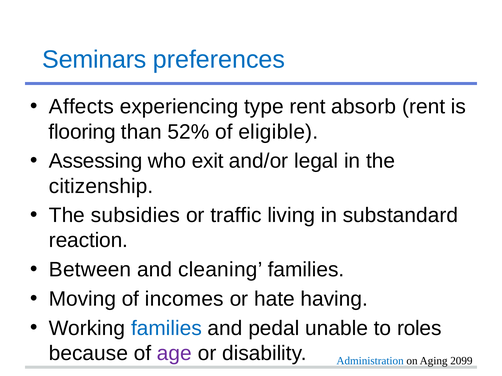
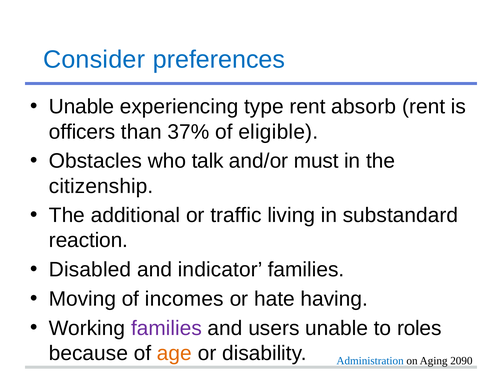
Seminars: Seminars -> Consider
Affects at (81, 107): Affects -> Unable
flooring: flooring -> officers
52%: 52% -> 37%
Assessing: Assessing -> Obstacles
exit: exit -> talk
legal: legal -> must
subsidies: subsidies -> additional
Between: Between -> Disabled
cleaning: cleaning -> indicator
families at (166, 329) colour: blue -> purple
pedal: pedal -> users
age colour: purple -> orange
2099: 2099 -> 2090
